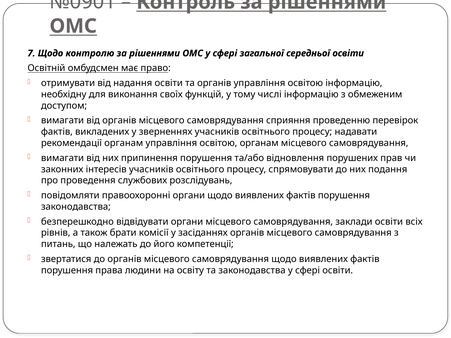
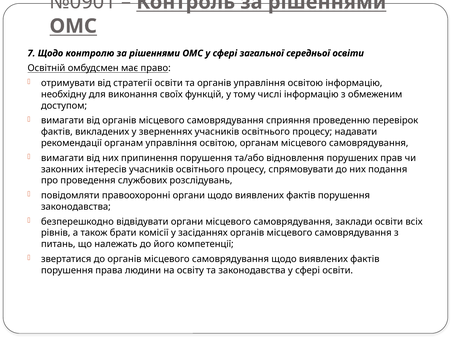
надання: надання -> стратегії
